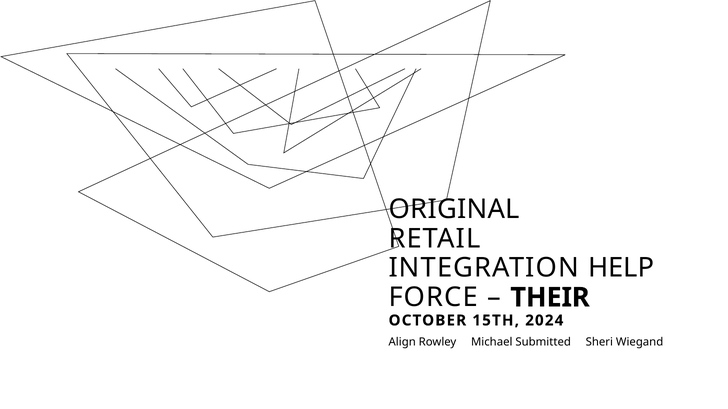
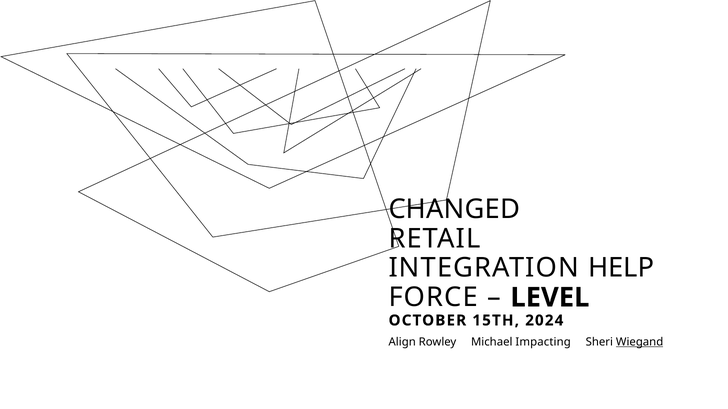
ORIGINAL: ORIGINAL -> CHANGED
THEIR: THEIR -> LEVEL
Submitted: Submitted -> Impacting
Wiegand underline: none -> present
